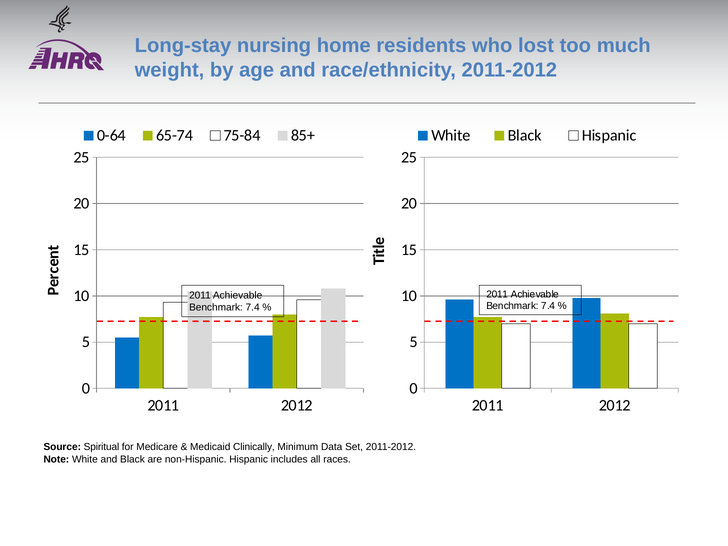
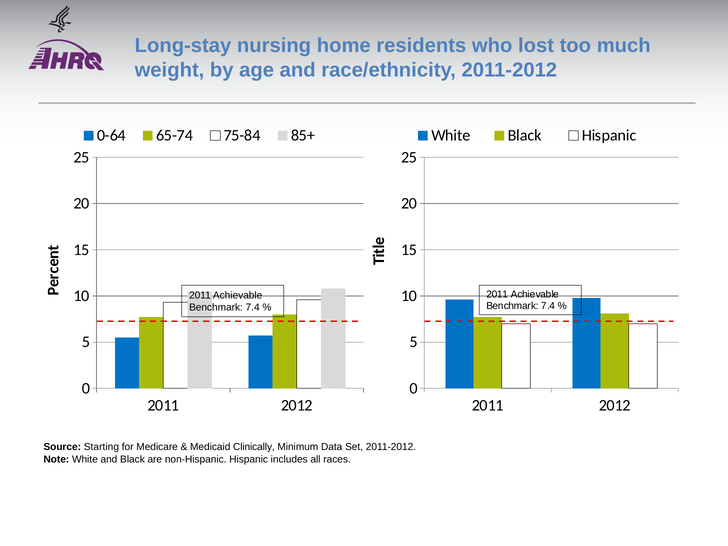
Spiritual: Spiritual -> Starting
